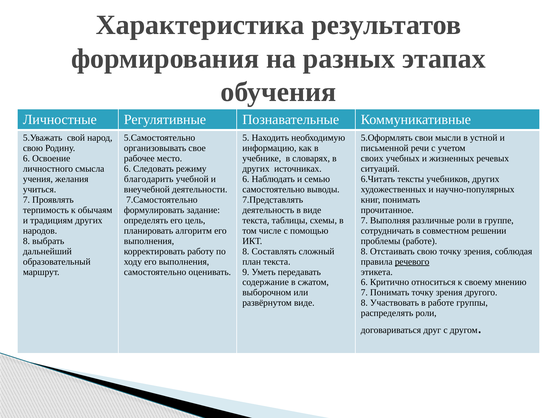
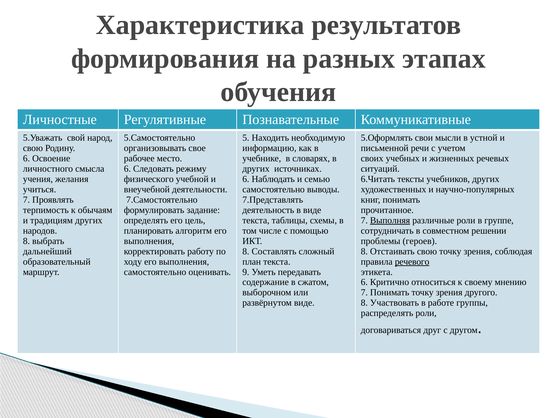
благодарить: благодарить -> физического
Выполняя underline: none -> present
проблемы работе: работе -> героев
